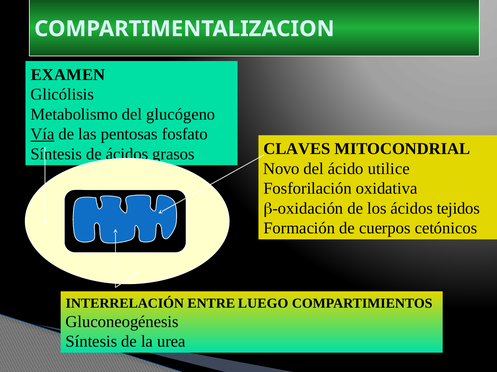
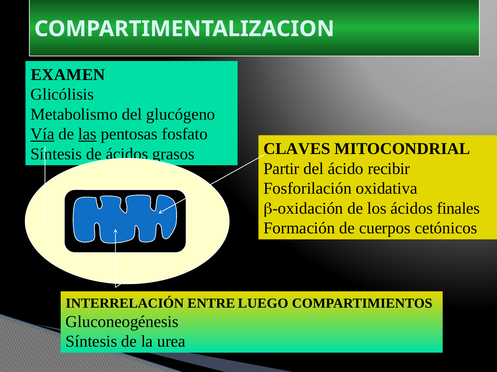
las underline: none -> present
Novo: Novo -> Partir
utilice: utilice -> recibir
tejidos: tejidos -> finales
